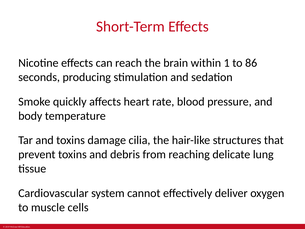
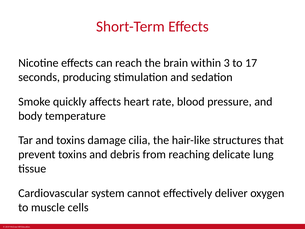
1: 1 -> 3
86: 86 -> 17
